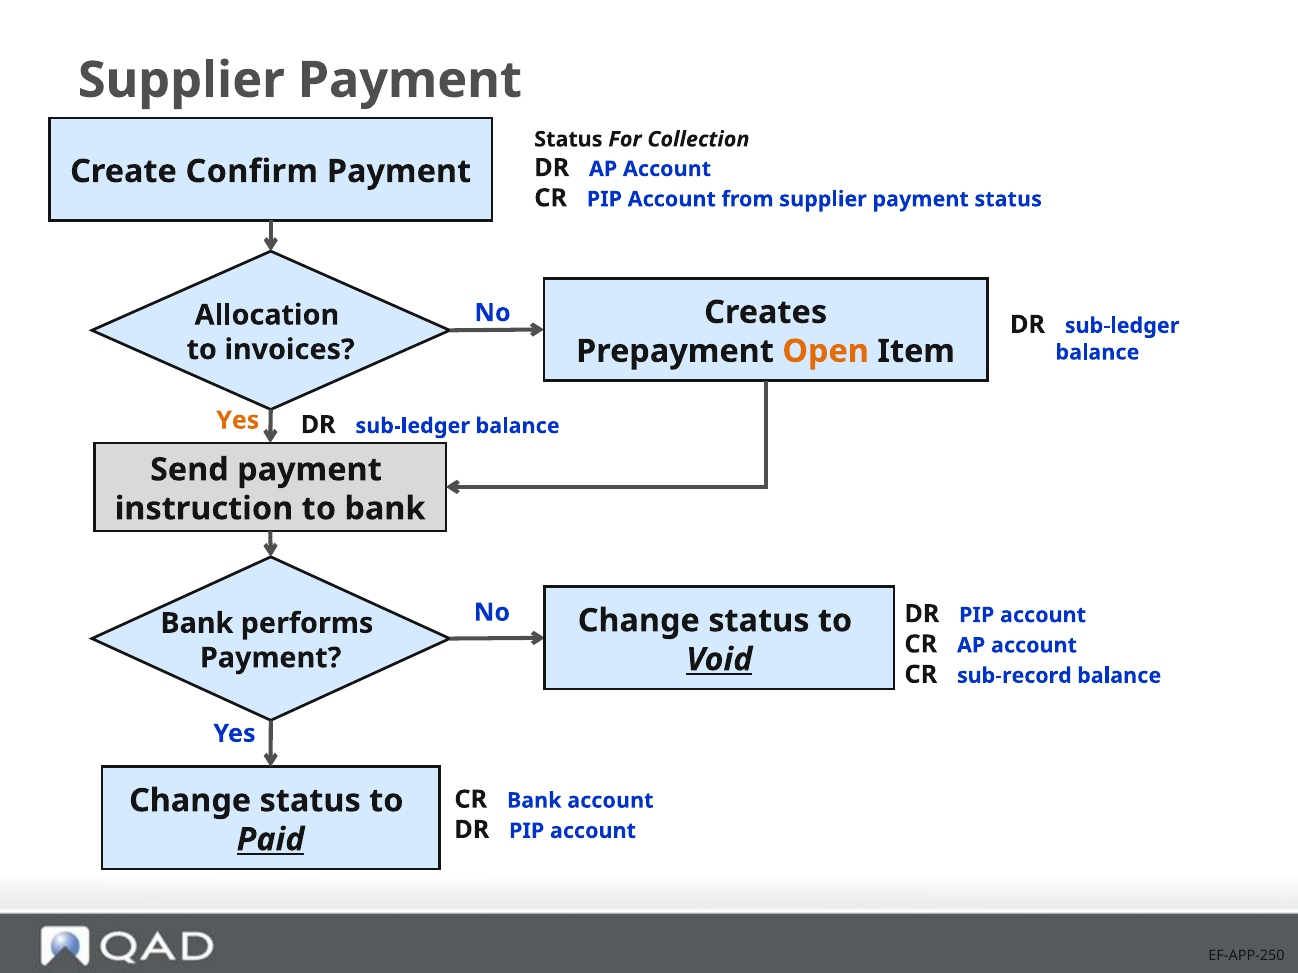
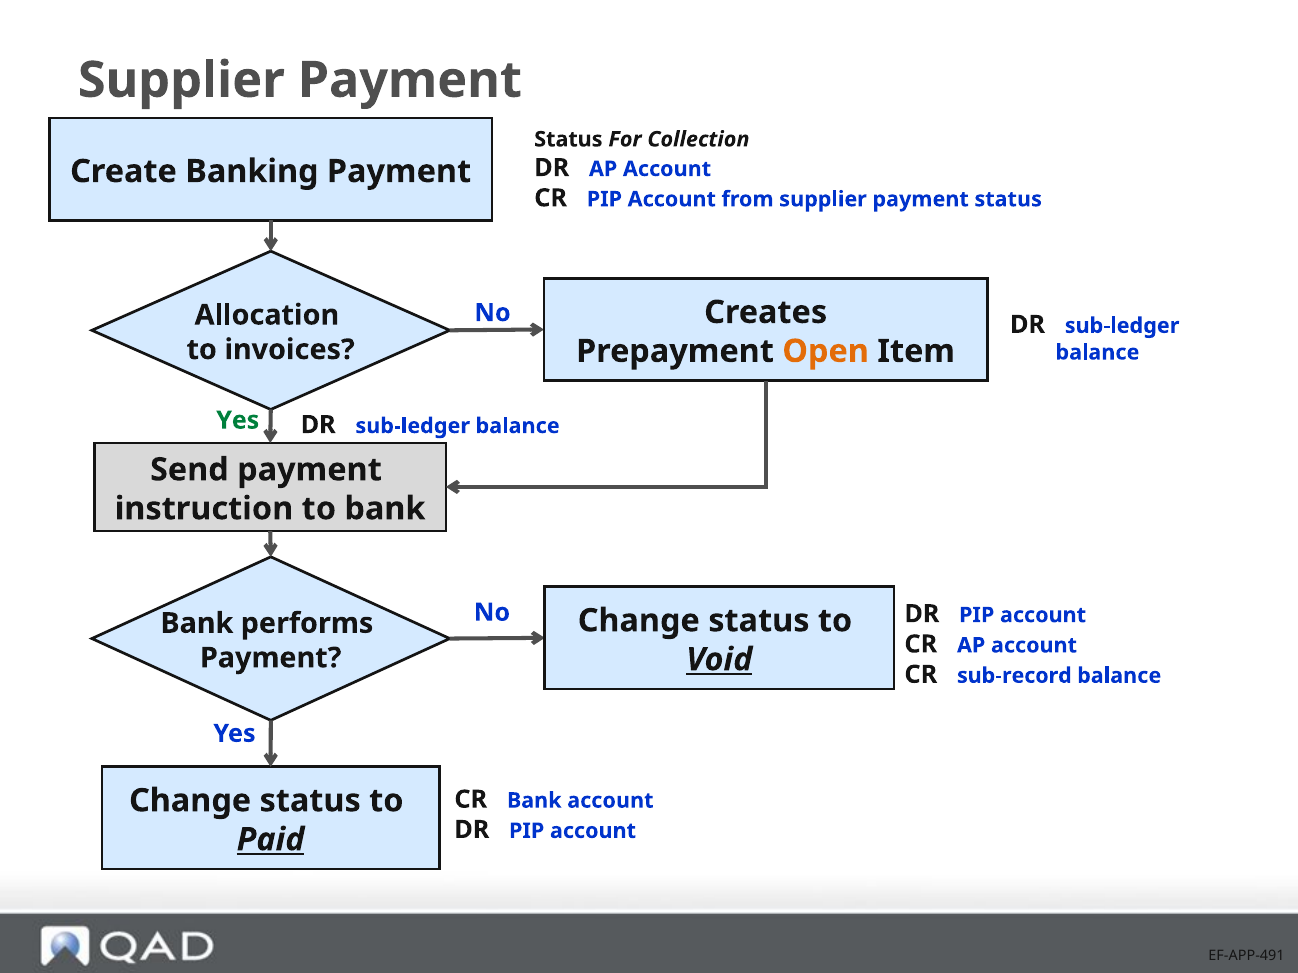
Confirm: Confirm -> Banking
Yes at (238, 421) colour: orange -> green
EF-APP-250: EF-APP-250 -> EF-APP-491
